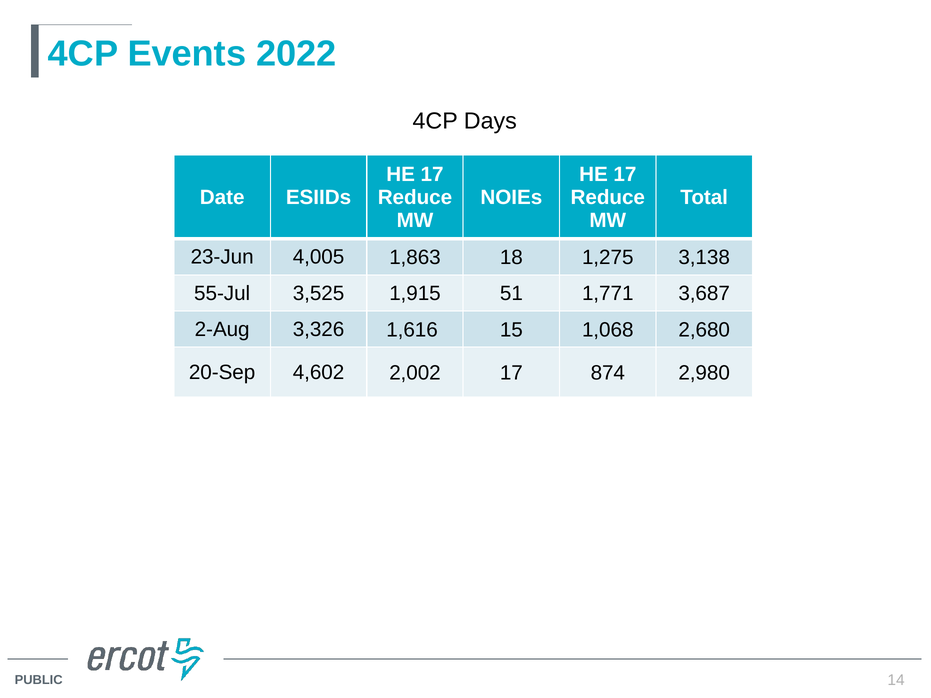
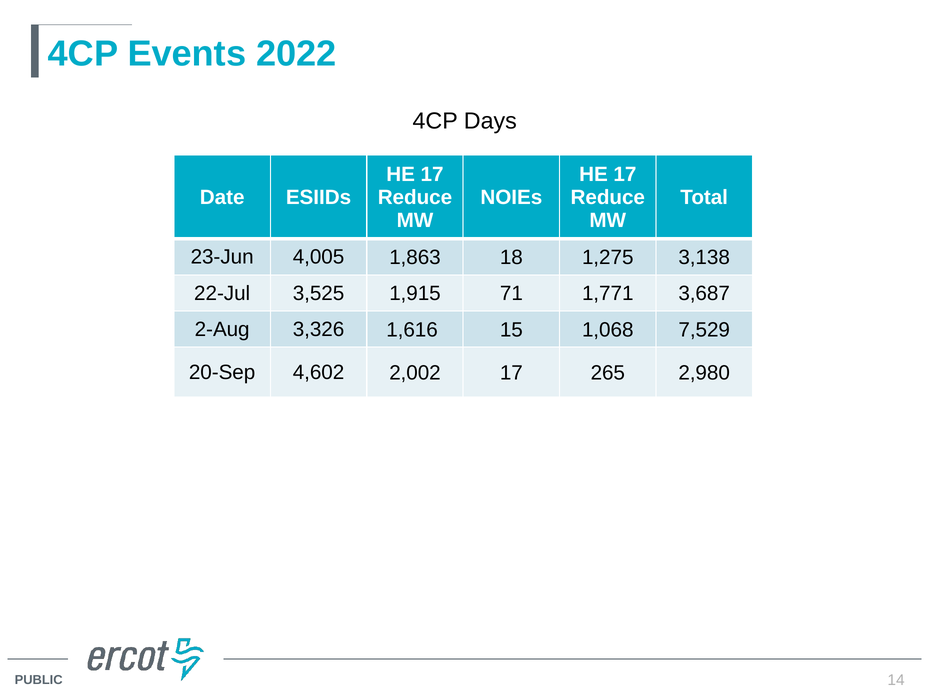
55-Jul: 55-Jul -> 22-Jul
51: 51 -> 71
2,680: 2,680 -> 7,529
874: 874 -> 265
